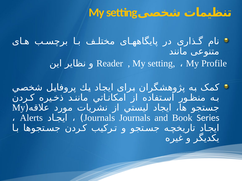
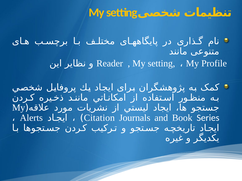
Journals at (99, 118): Journals -> Citation
